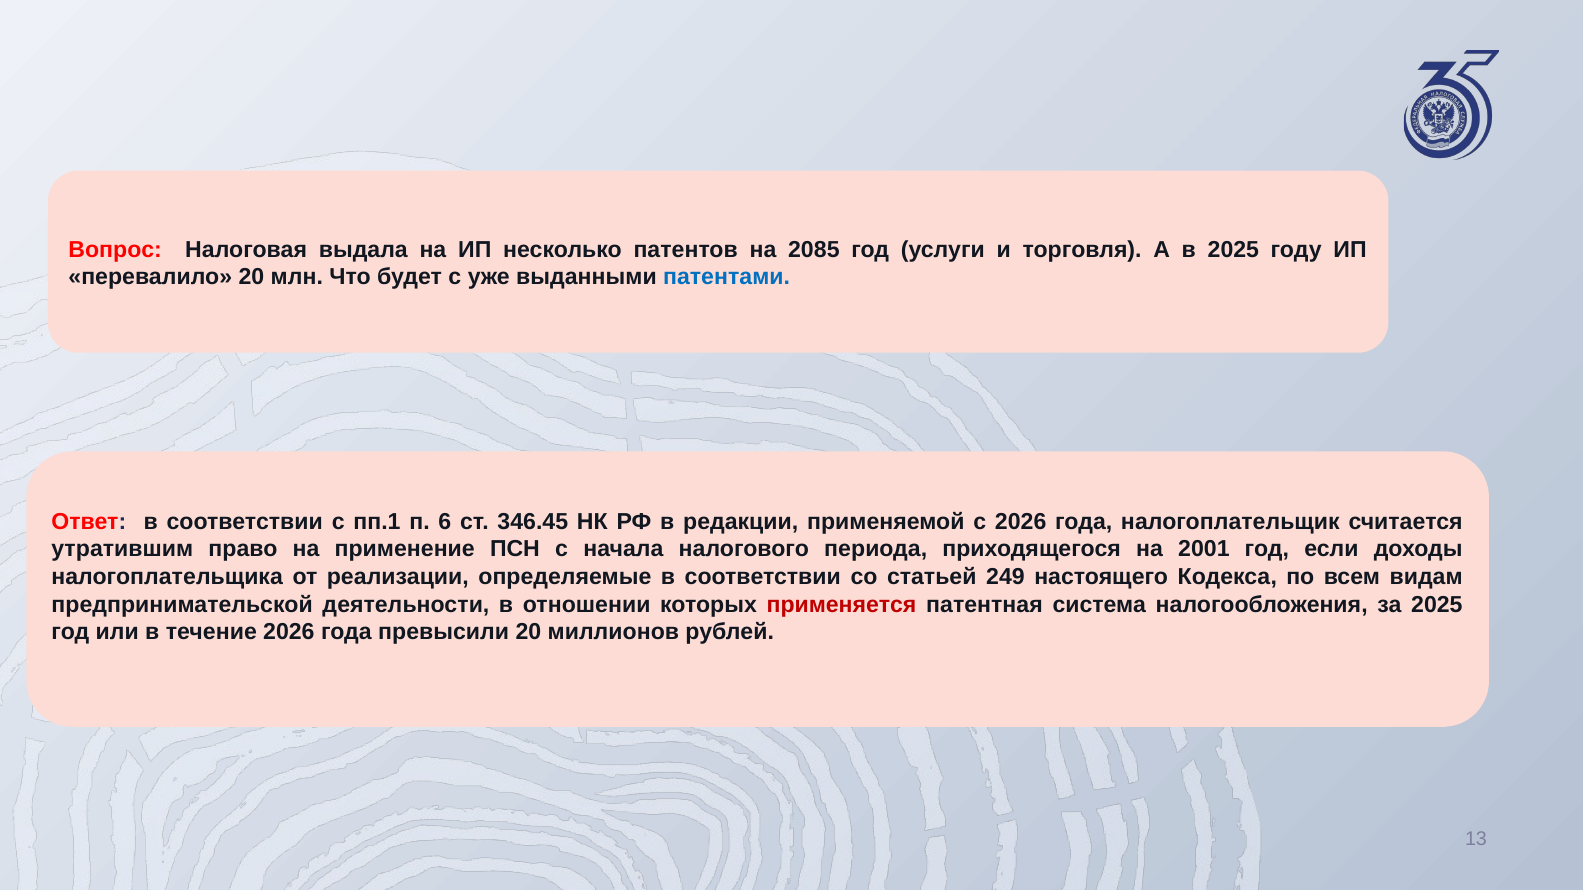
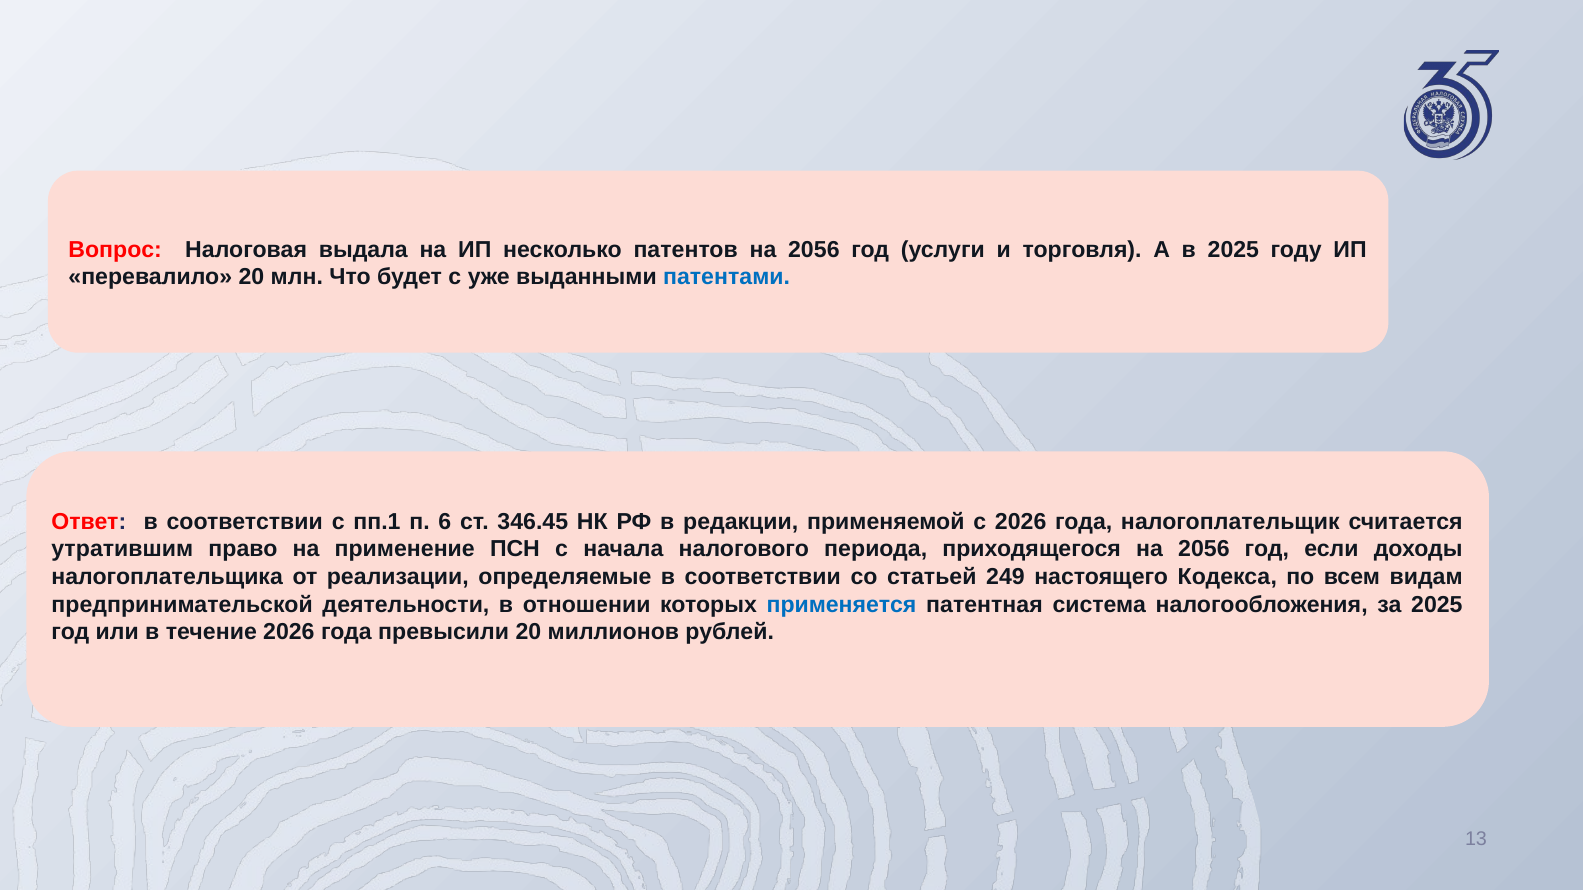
патентов на 2085: 2085 -> 2056
приходящегося на 2001: 2001 -> 2056
применяется colour: red -> blue
